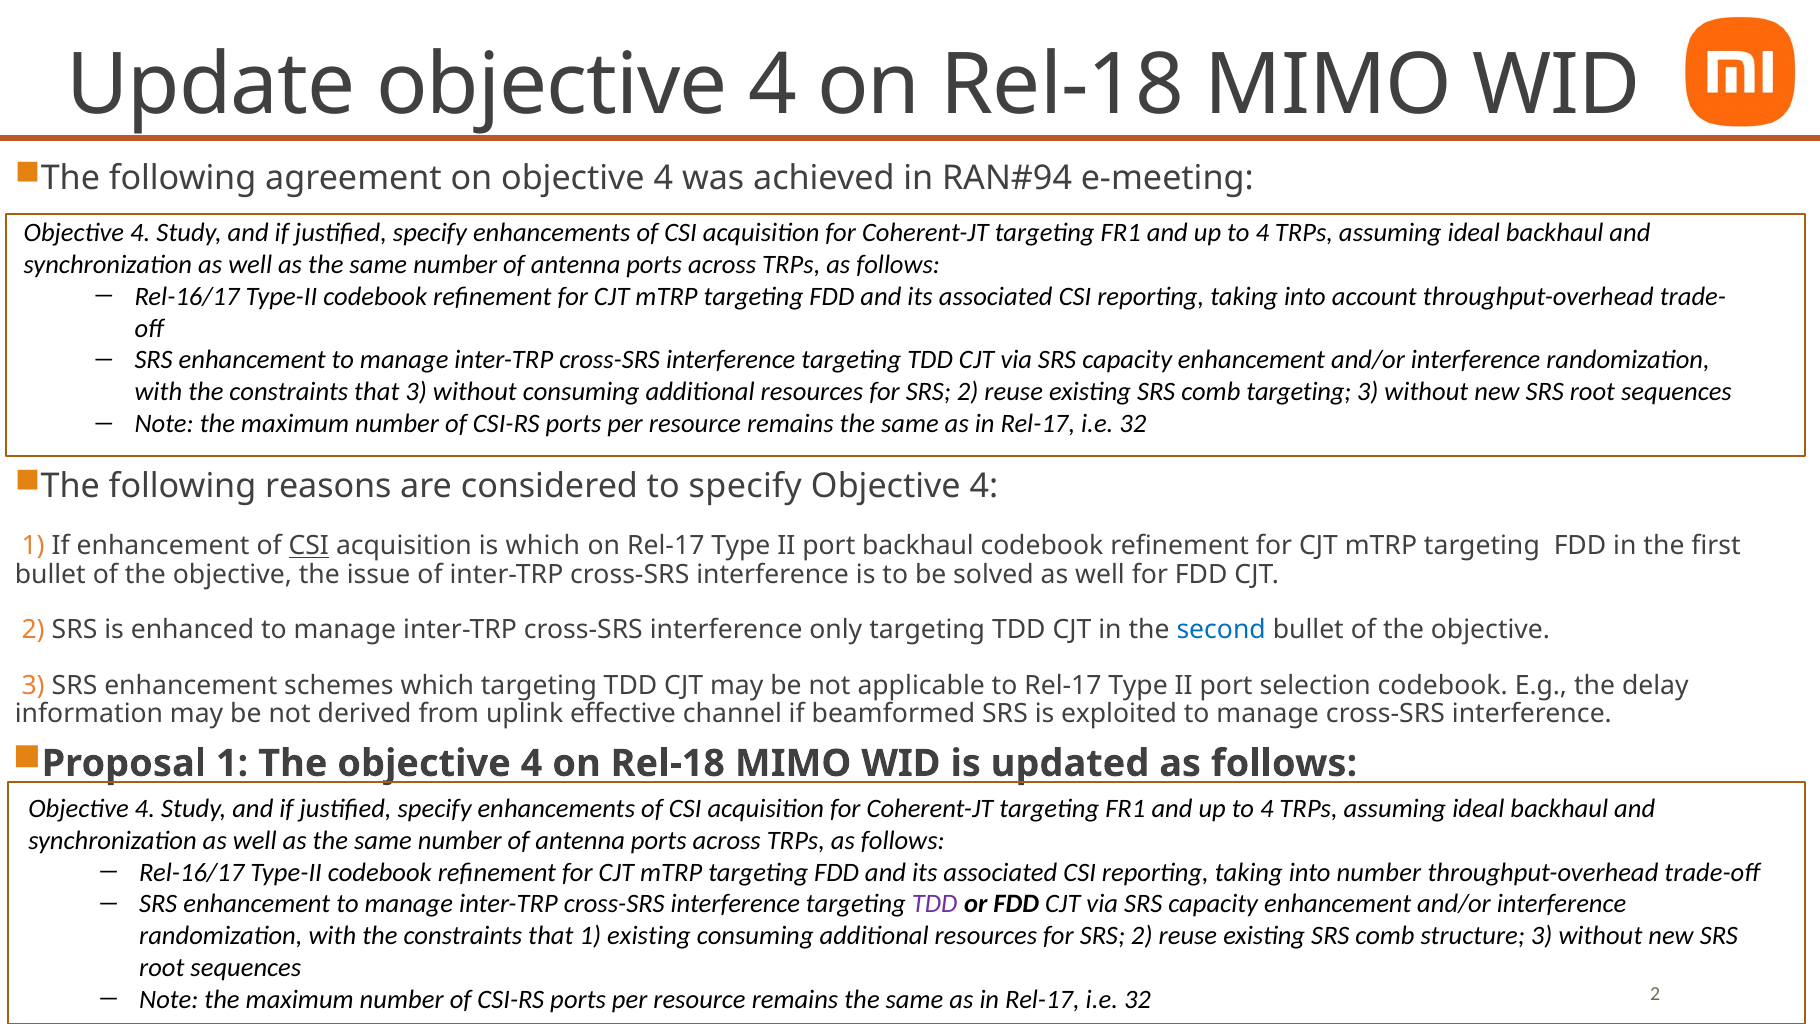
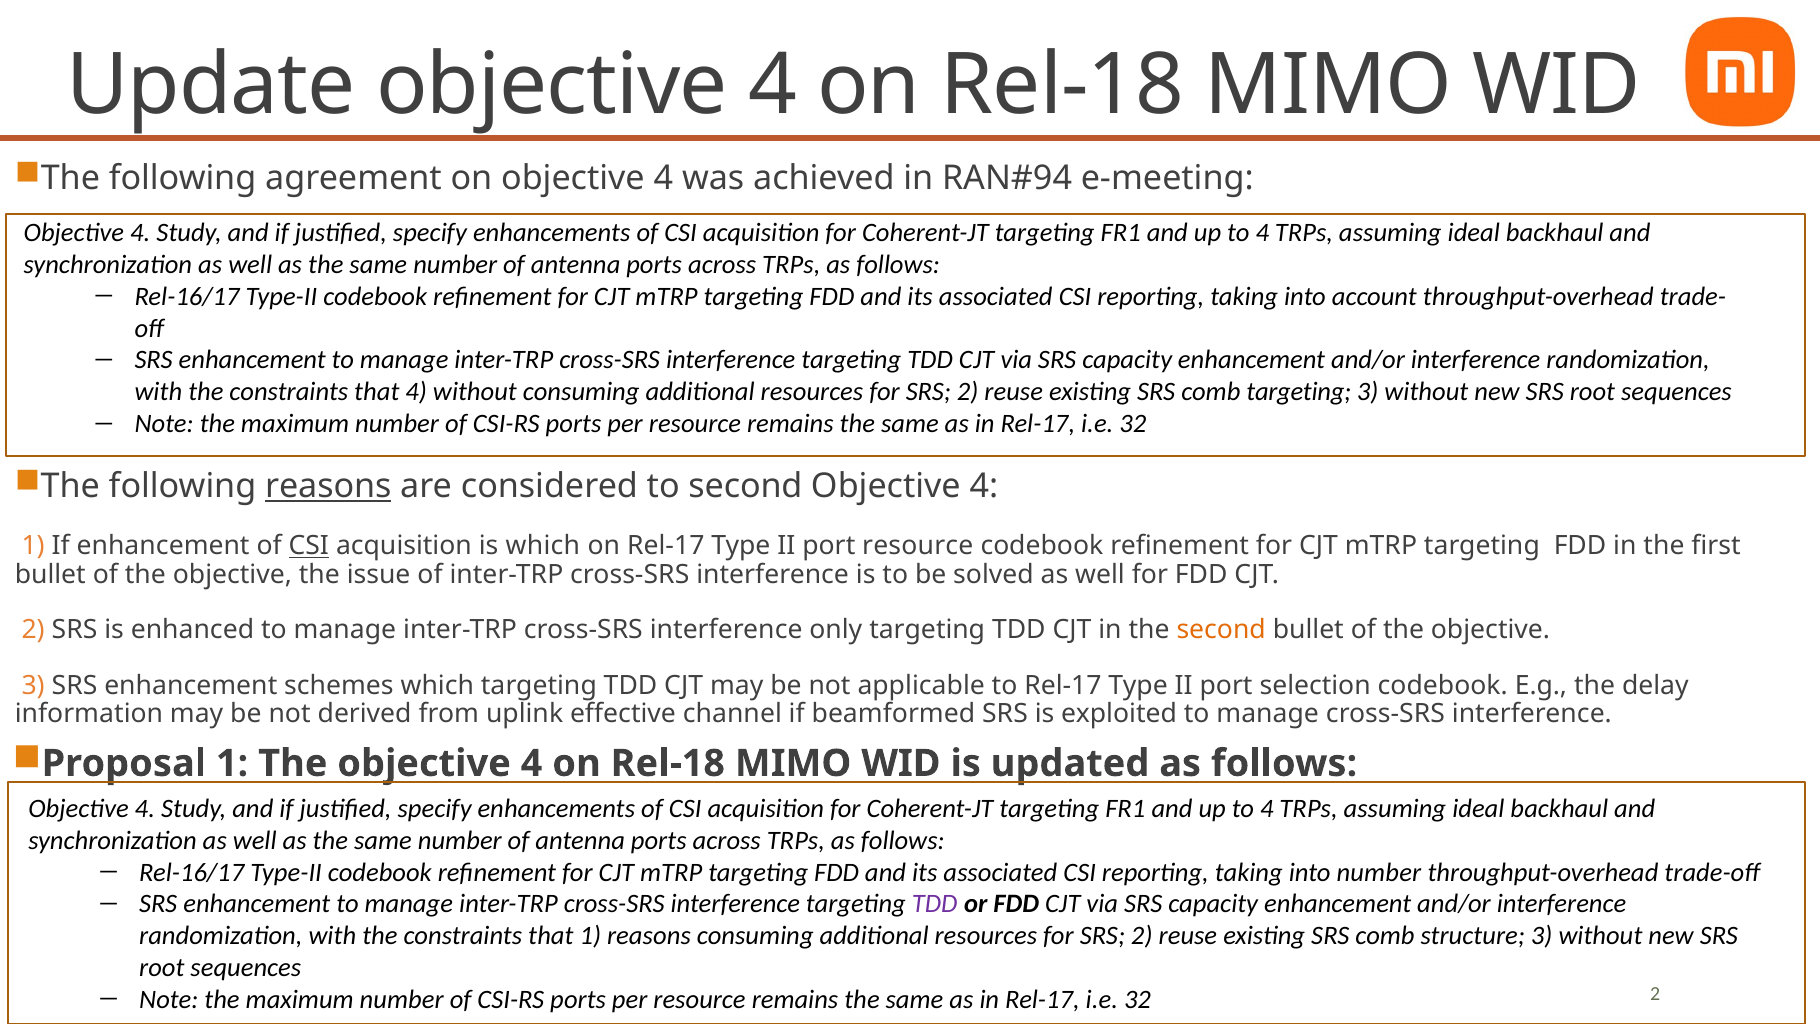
that 3: 3 -> 4
reasons at (328, 486) underline: none -> present
to specify: specify -> second
port backhaul: backhaul -> resource
second at (1221, 630) colour: blue -> orange
1 existing: existing -> reasons
